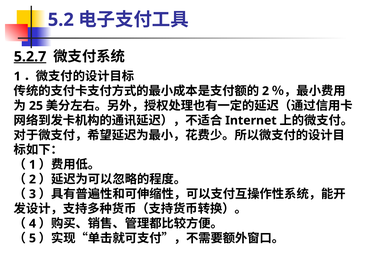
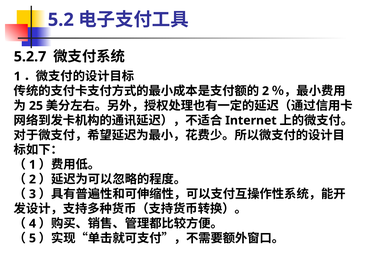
5.2.7 underline: present -> none
